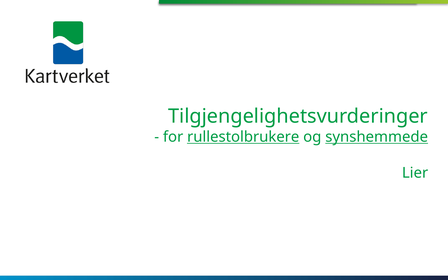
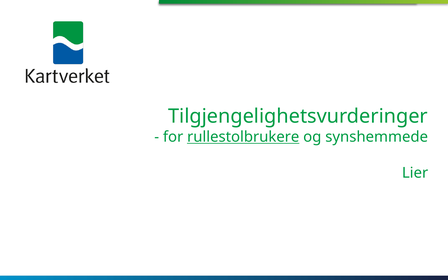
synshemmede underline: present -> none
